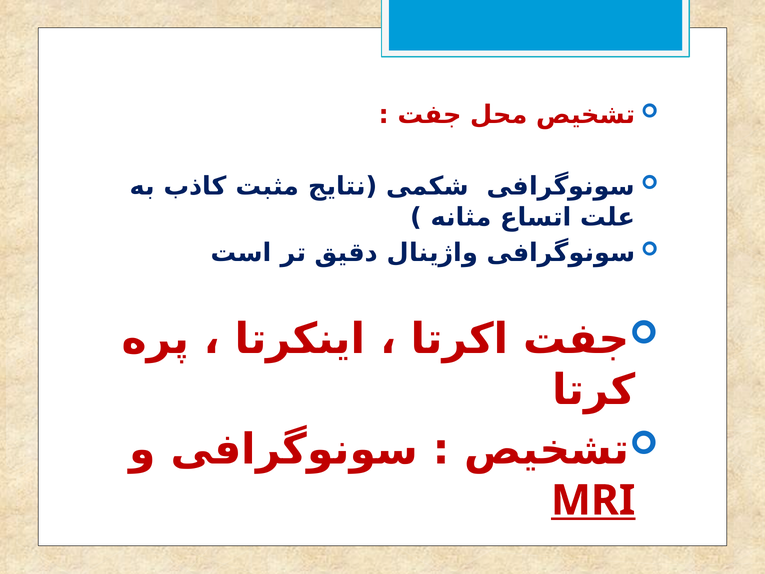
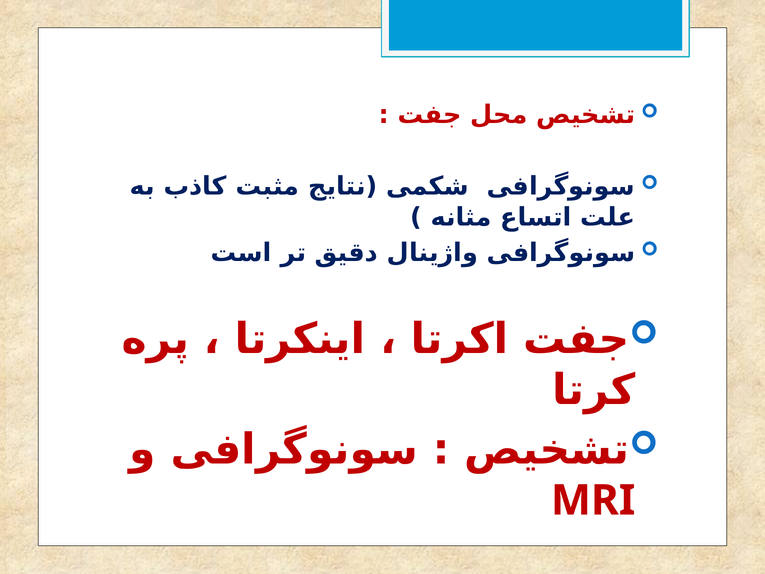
MRI underline: present -> none
